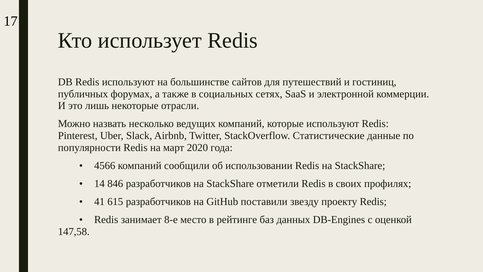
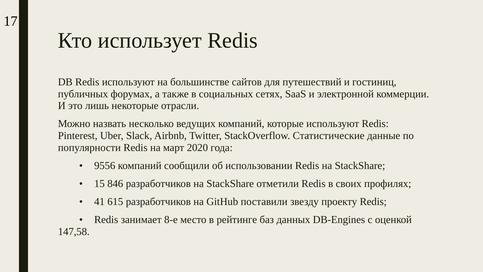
4566: 4566 -> 9556
14: 14 -> 15
